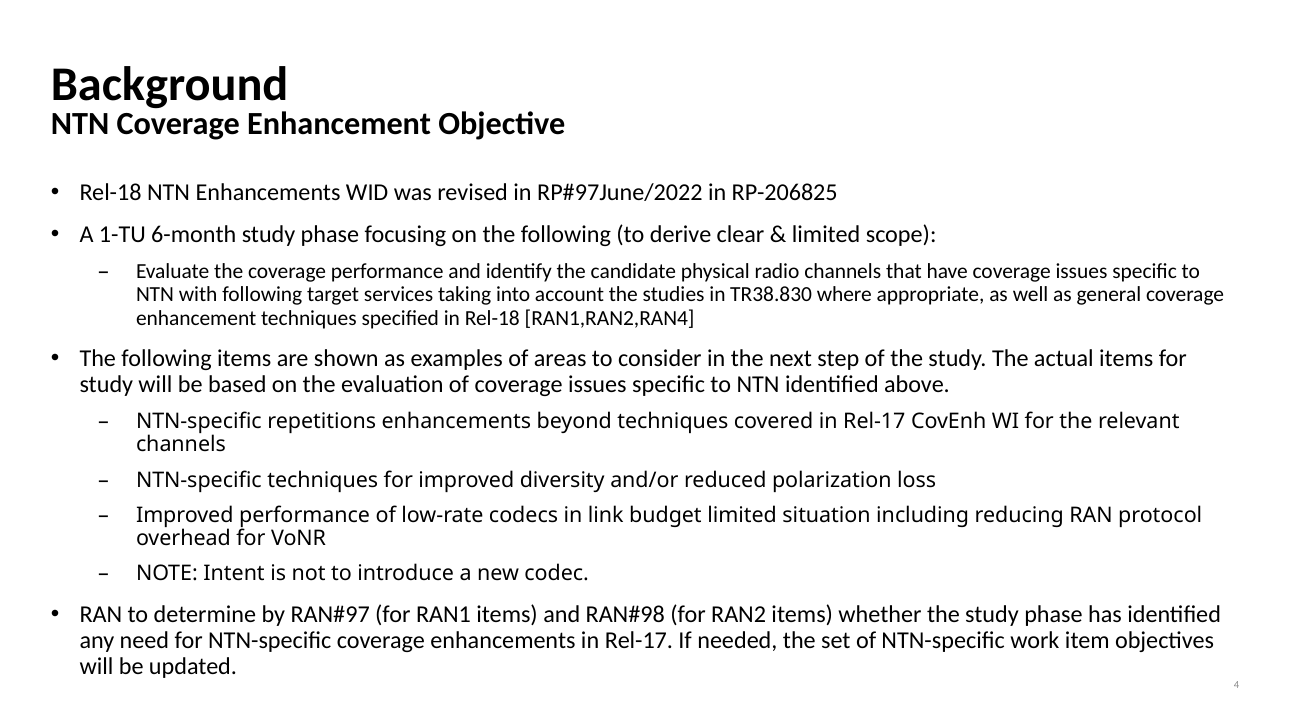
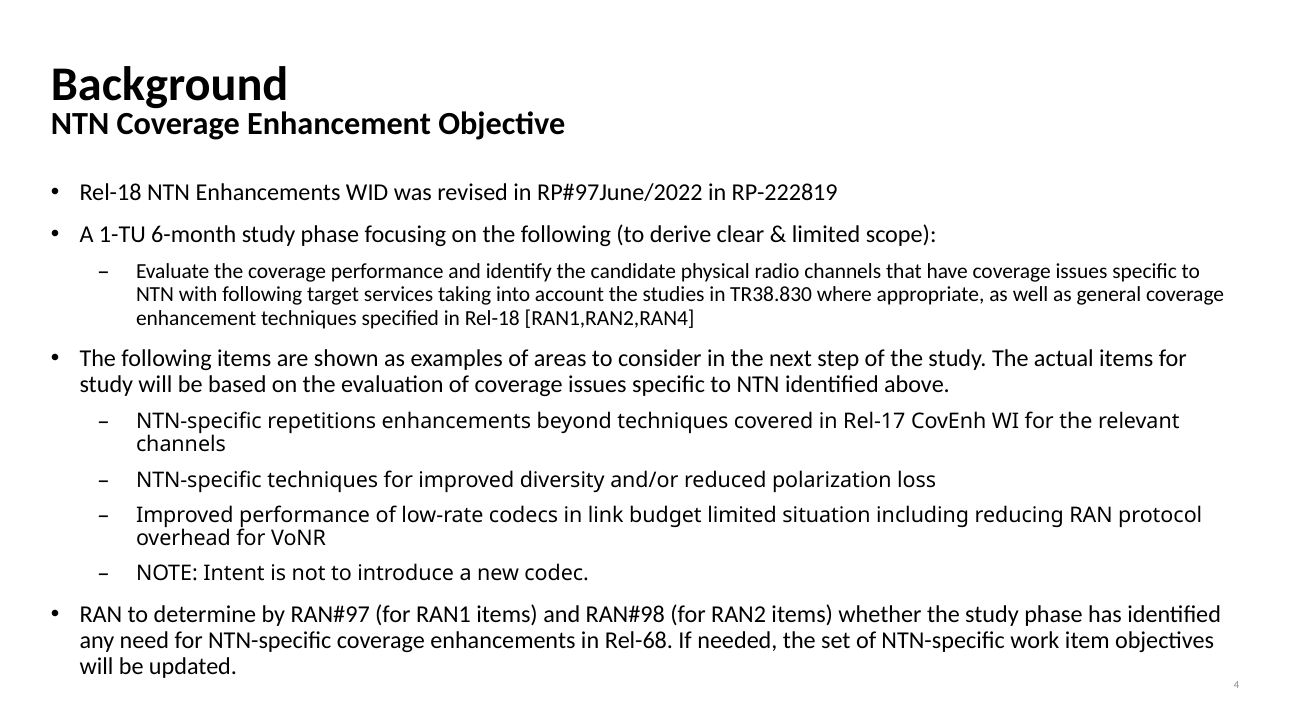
RP-206825: RP-206825 -> RP-222819
enhancements in Rel-17: Rel-17 -> Rel-68
